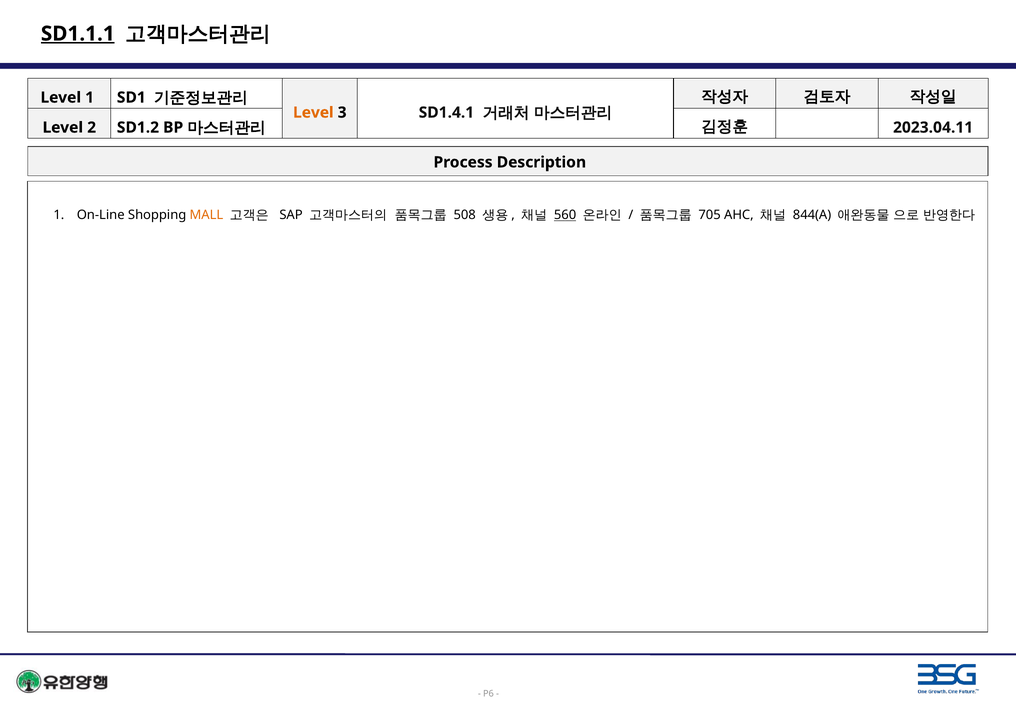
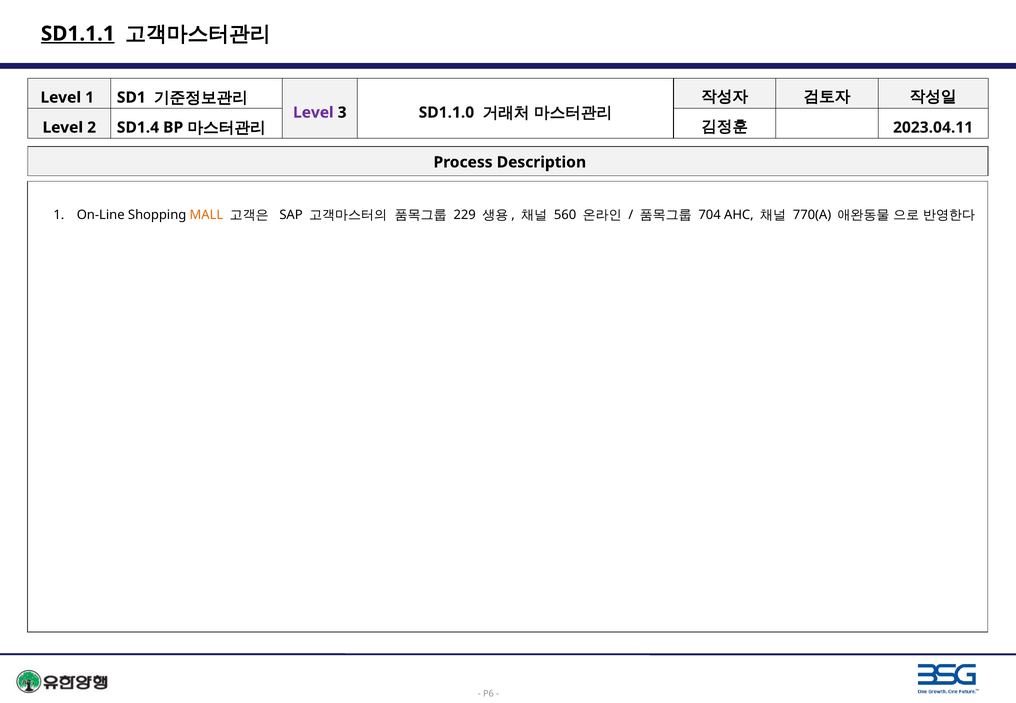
Level at (313, 113) colour: orange -> purple
SD1.4.1: SD1.4.1 -> SD1.1.0
SD1.2: SD1.2 -> SD1.4
508: 508 -> 229
560 underline: present -> none
705: 705 -> 704
844(A: 844(A -> 770(A
